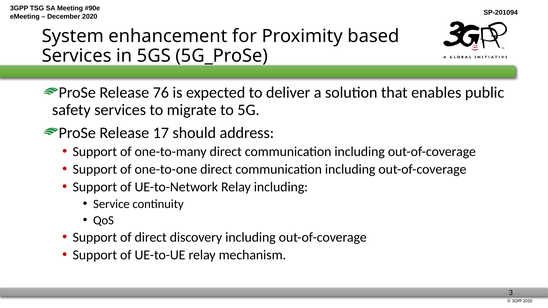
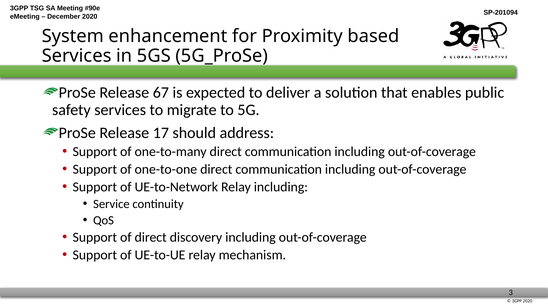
76: 76 -> 67
